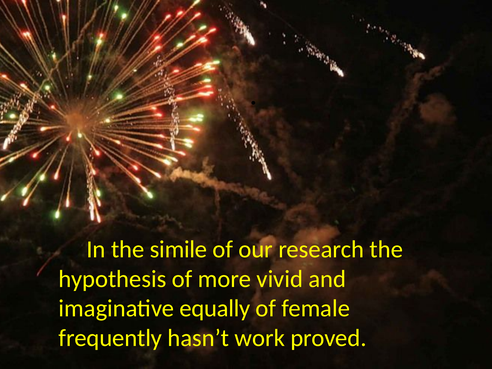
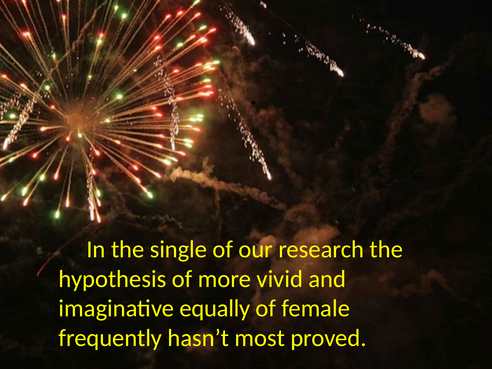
simile: simile -> single
work: work -> most
